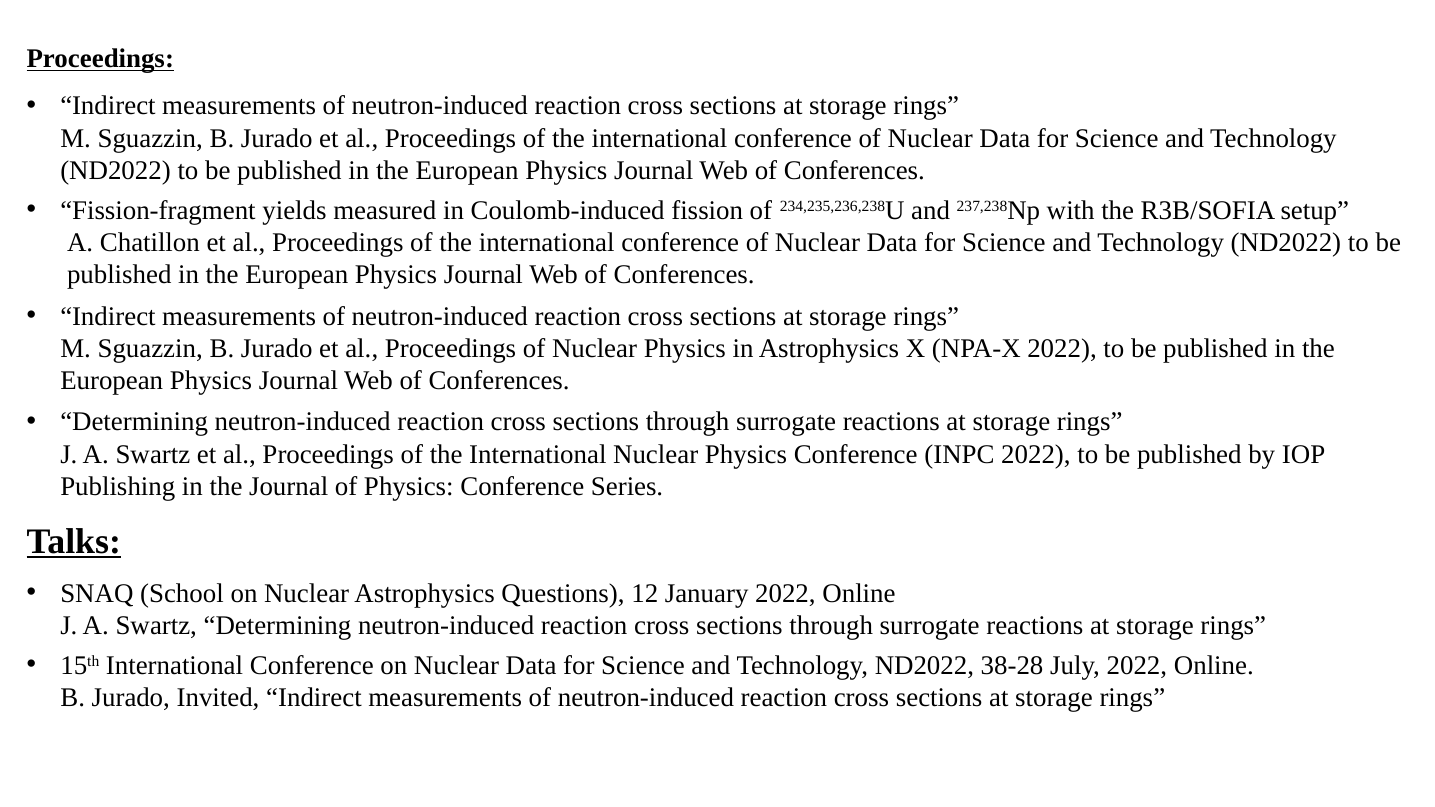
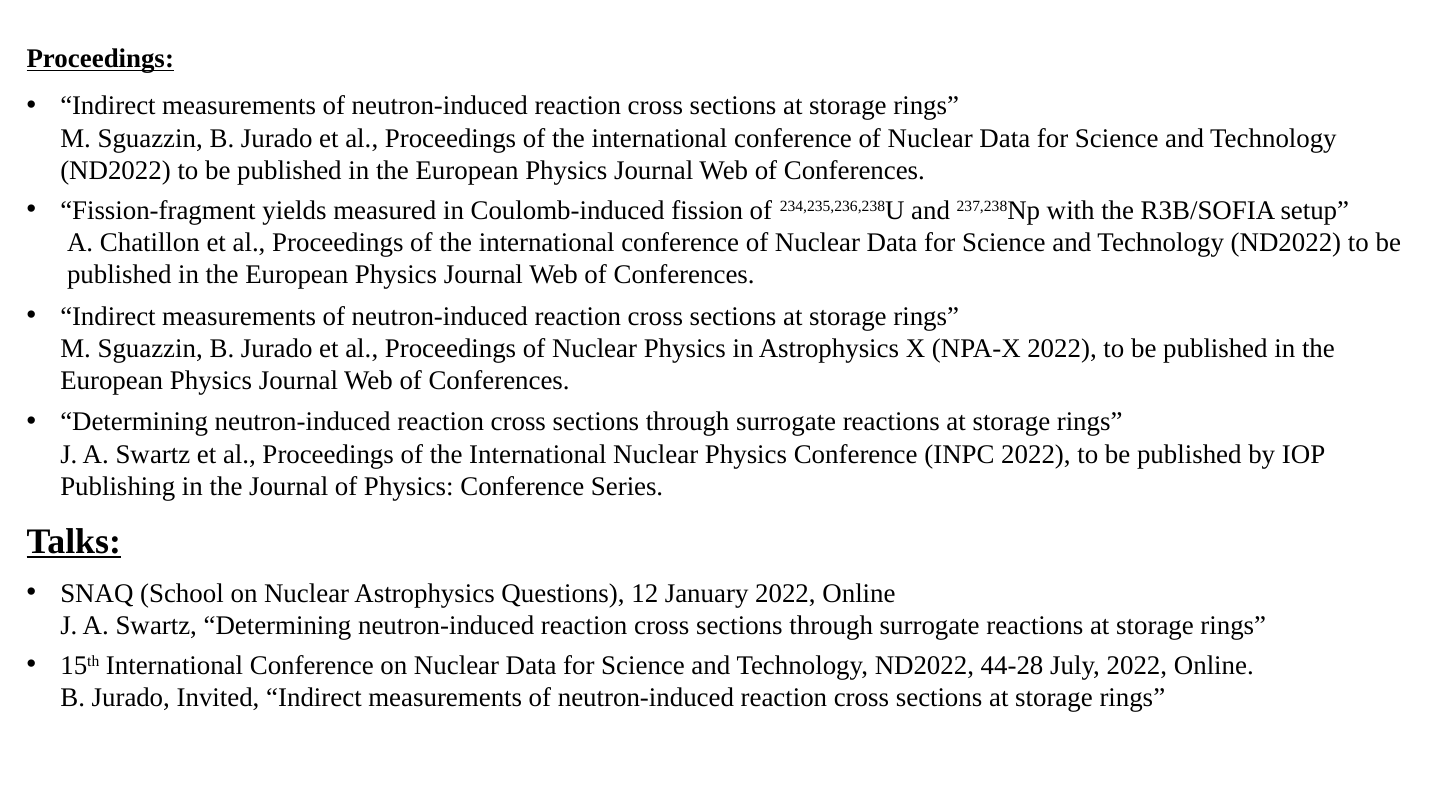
38-28: 38-28 -> 44-28
